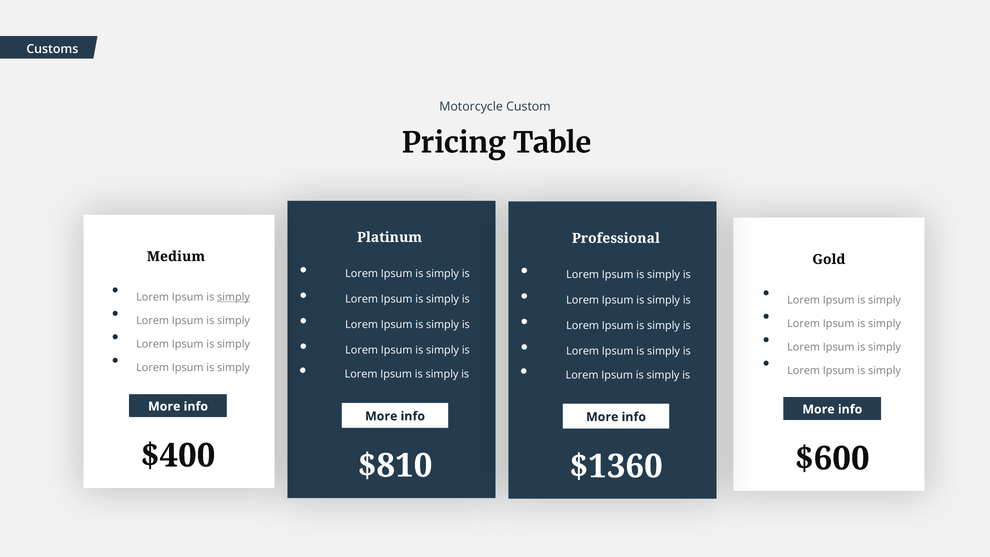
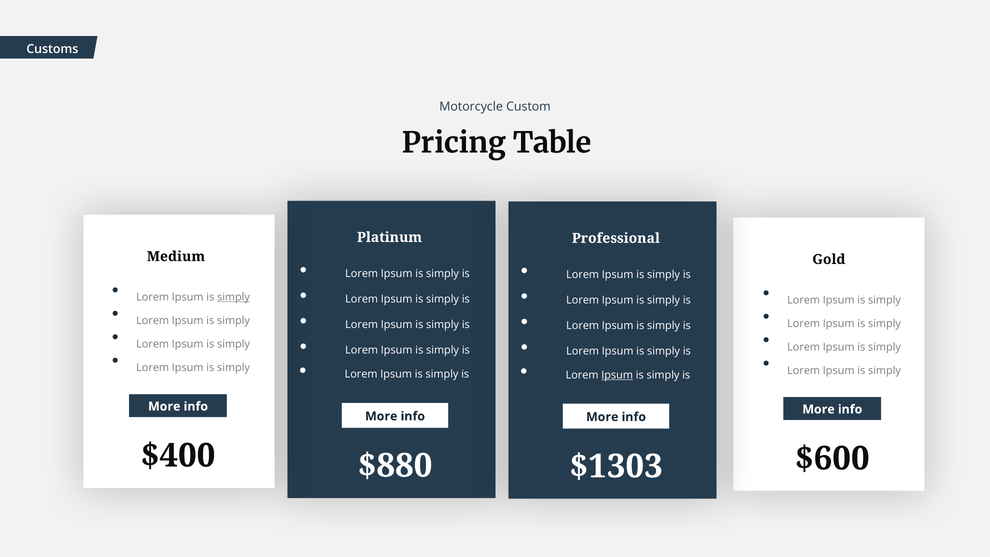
Ipsum at (617, 375) underline: none -> present
$810: $810 -> $880
$1360: $1360 -> $1303
